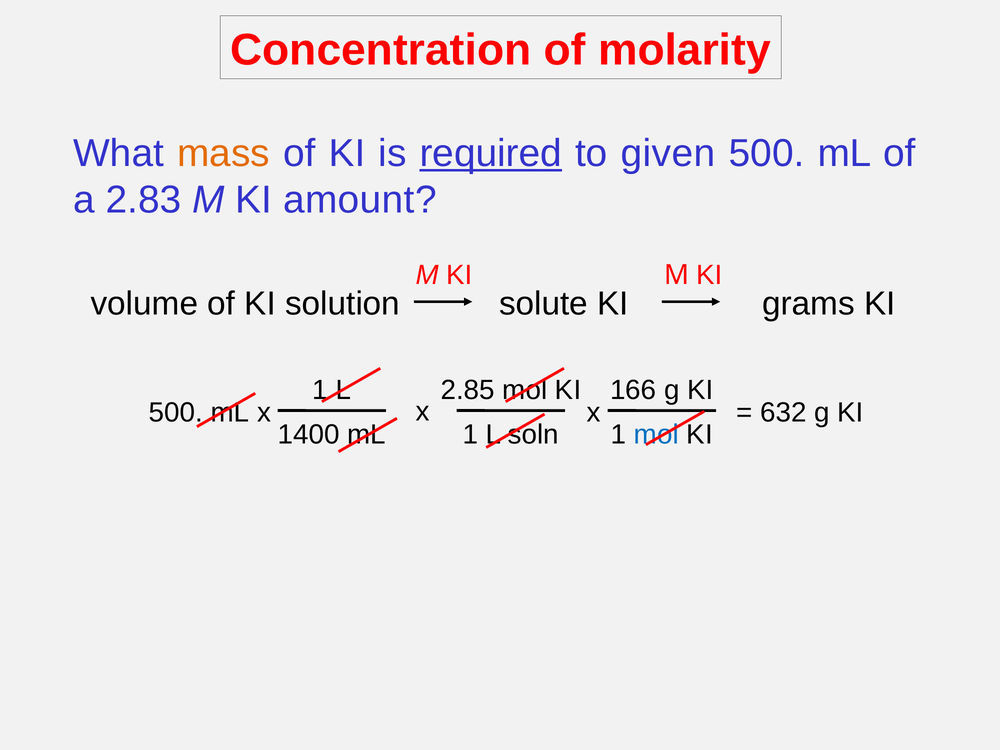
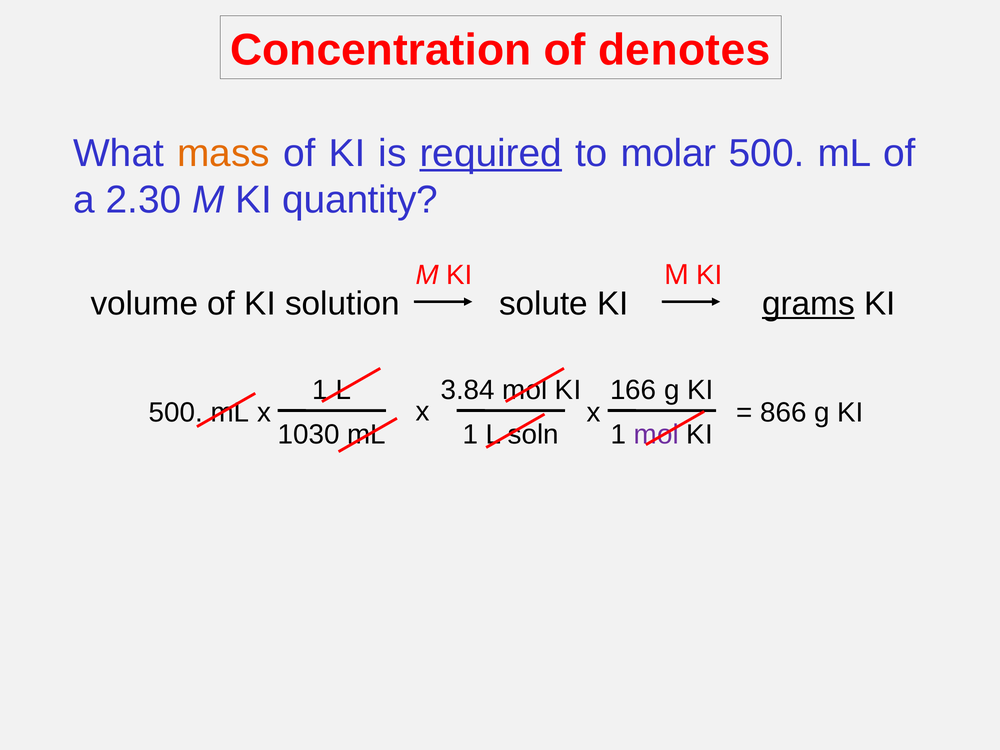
molarity: molarity -> denotes
given: given -> molar
2.83: 2.83 -> 2.30
amount: amount -> quantity
grams underline: none -> present
2.85: 2.85 -> 3.84
632: 632 -> 866
1400: 1400 -> 1030
mol at (656, 435) colour: blue -> purple
